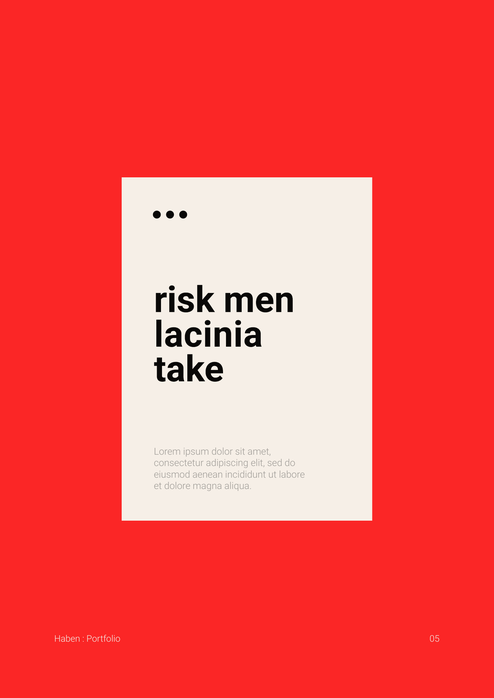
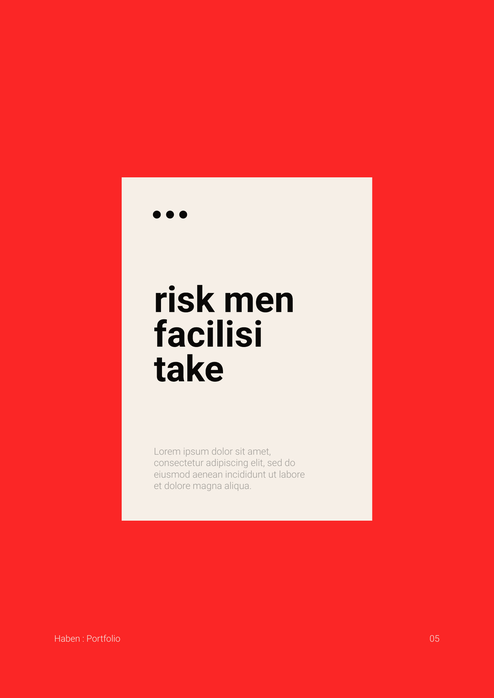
lacinia: lacinia -> facilisi
